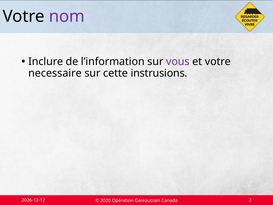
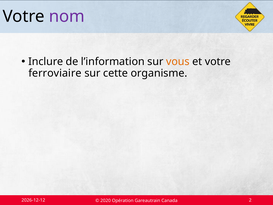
vous colour: purple -> orange
necessaire: necessaire -> ferroviaire
instrusions: instrusions -> organisme
